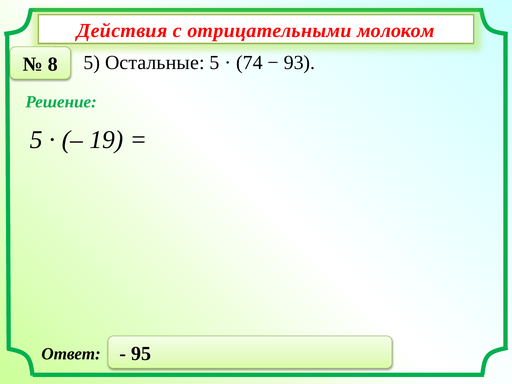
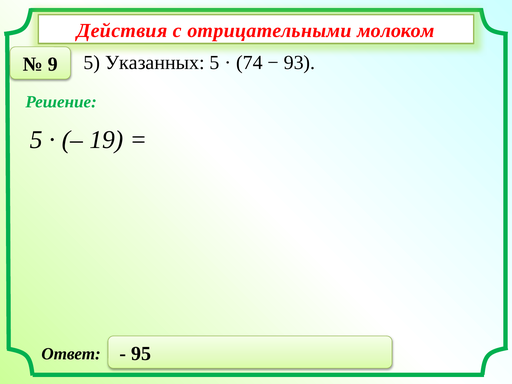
8: 8 -> 9
Остальные: Остальные -> Указанных
